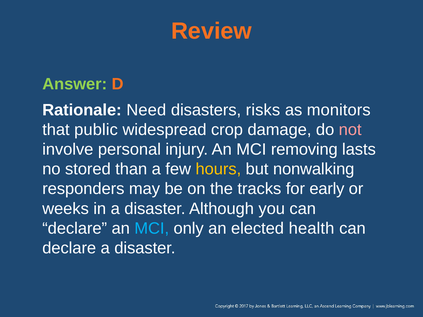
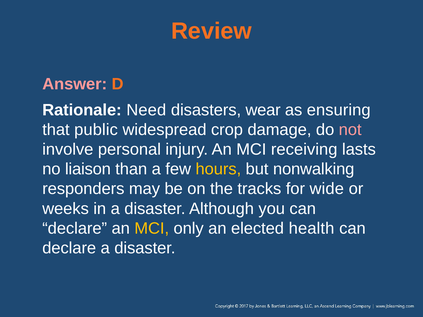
Answer colour: light green -> pink
risks: risks -> wear
monitors: monitors -> ensuring
removing: removing -> receiving
stored: stored -> liaison
early: early -> wide
MCI at (152, 229) colour: light blue -> yellow
